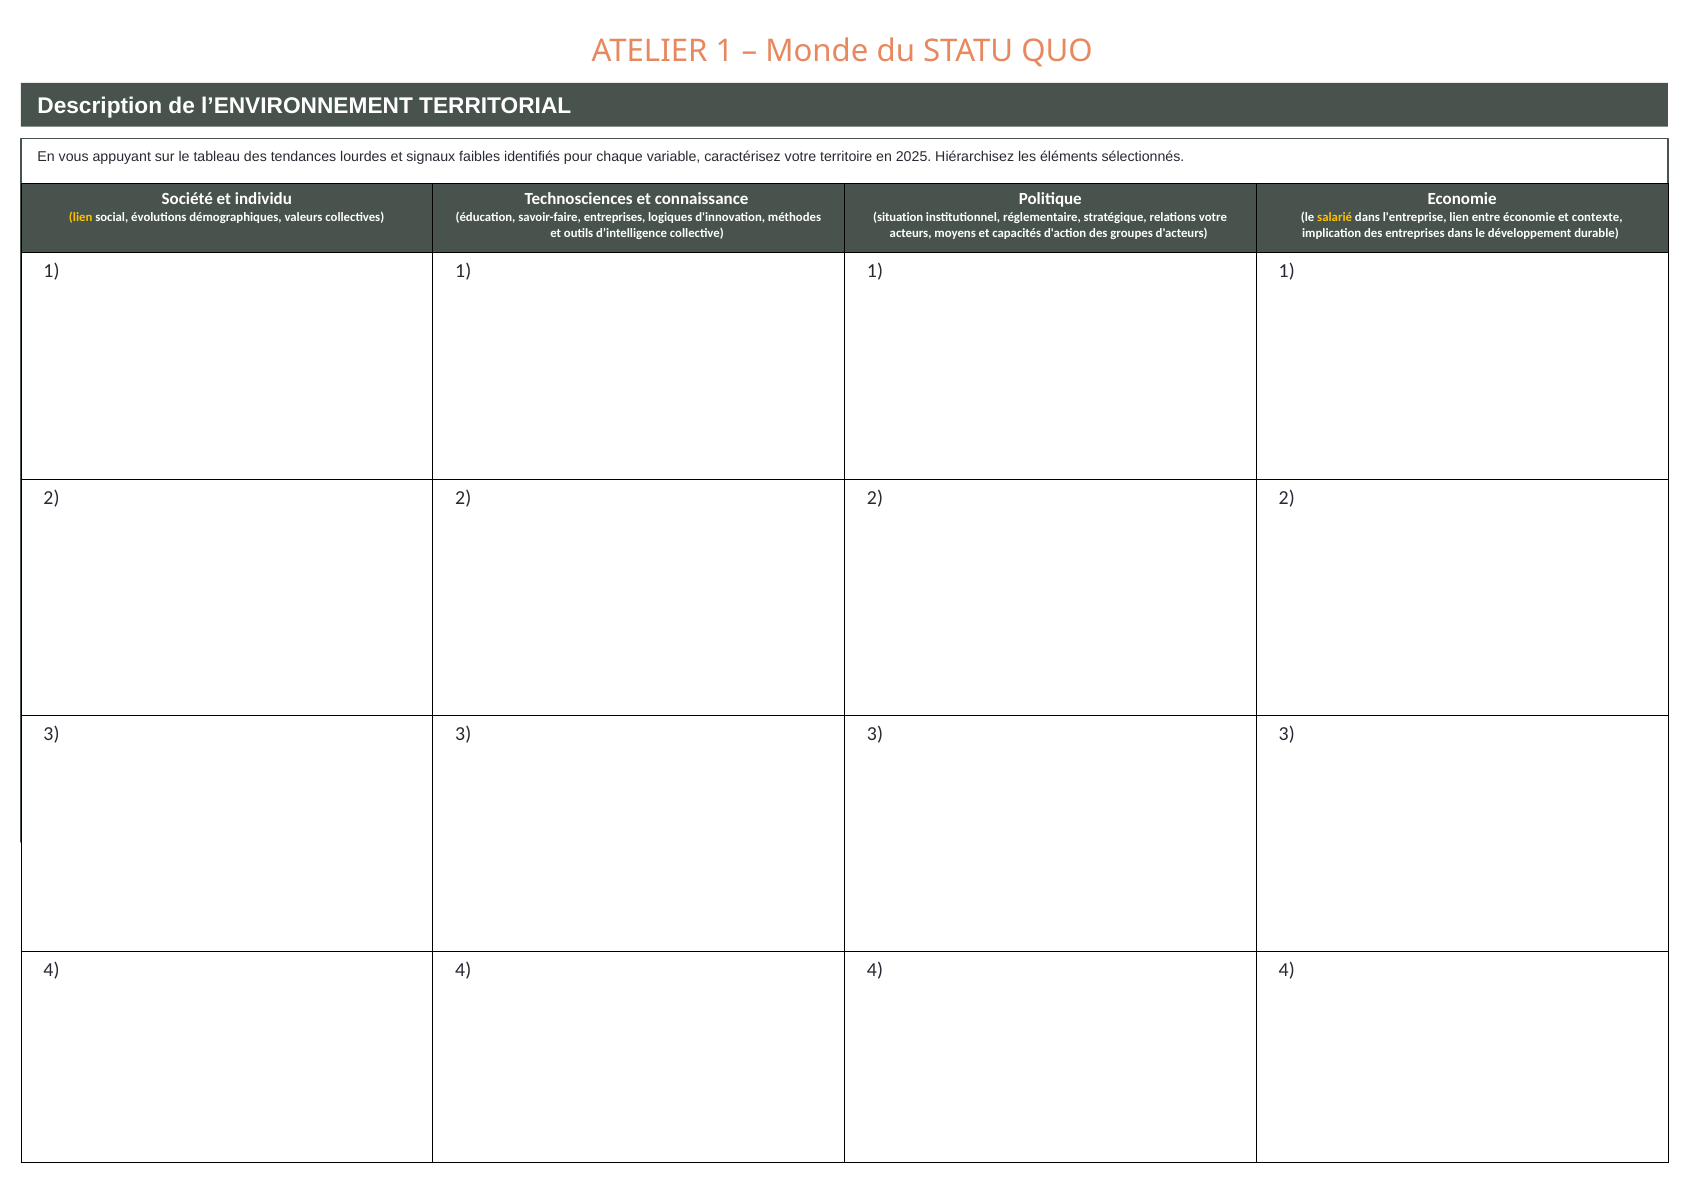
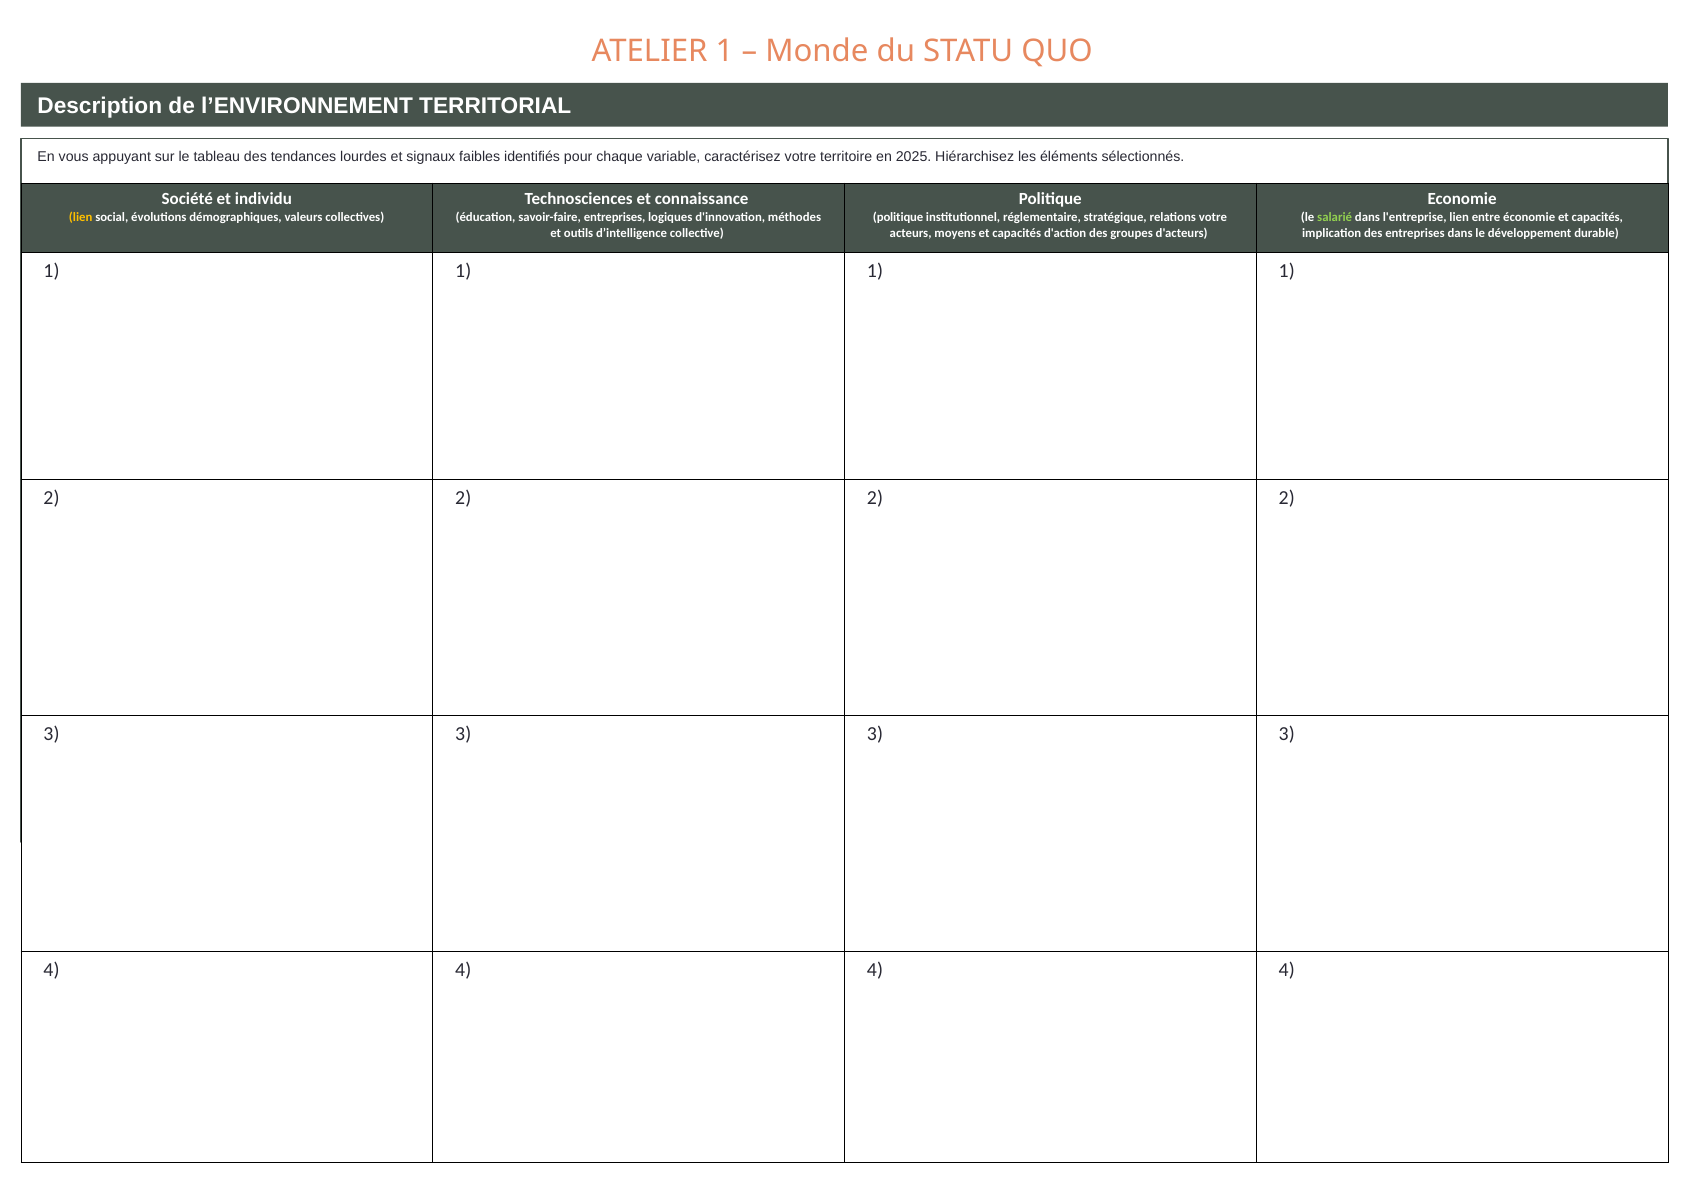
situation at (898, 217): situation -> politique
salarié colour: yellow -> light green
économie et contexte: contexte -> capacités
